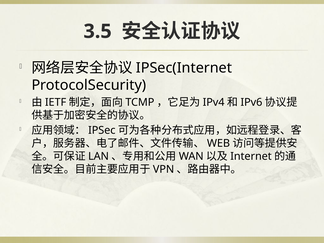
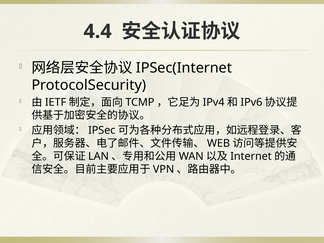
3.5: 3.5 -> 4.4
